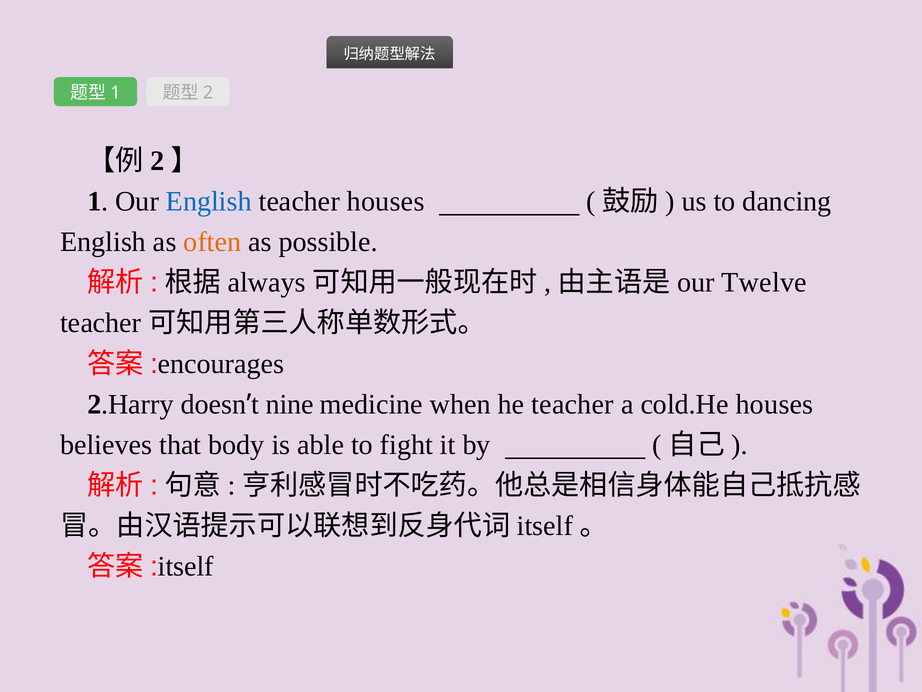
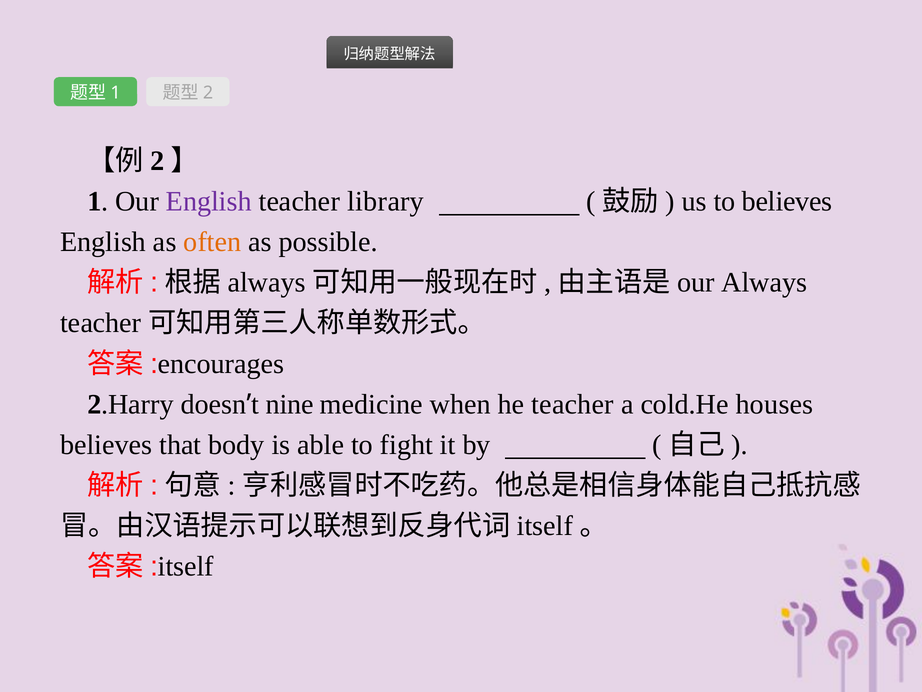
English at (209, 201) colour: blue -> purple
teacher houses: houses -> library
to dancing: dancing -> believes
Twelve: Twelve -> Always
